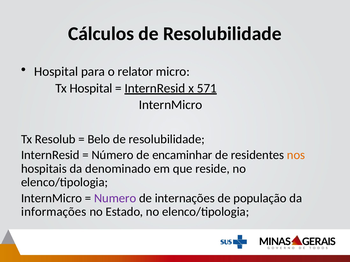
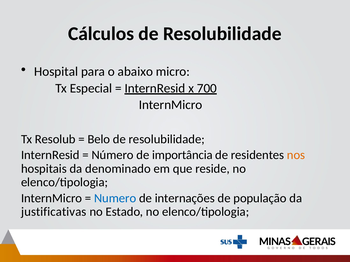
relator: relator -> abaixo
Tx Hospital: Hospital -> Especial
571: 571 -> 700
encaminhar: encaminhar -> importância
Numero colour: purple -> blue
informações: informações -> justificativas
